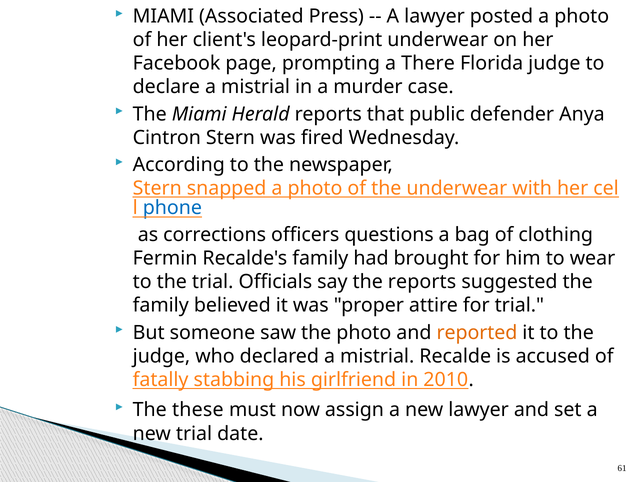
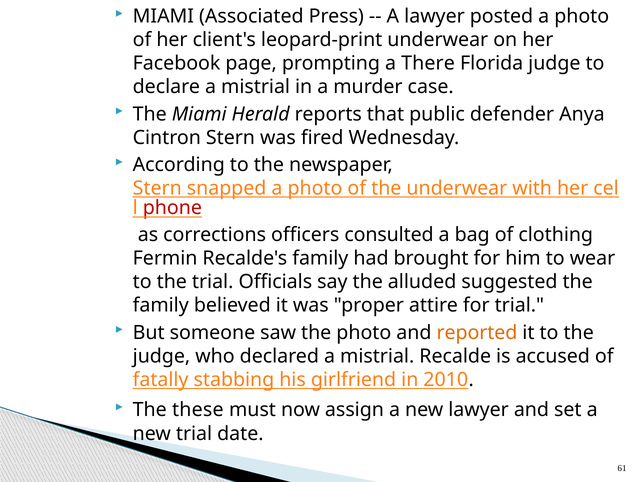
phone colour: blue -> red
questions: questions -> consulted
the reports: reports -> alluded
